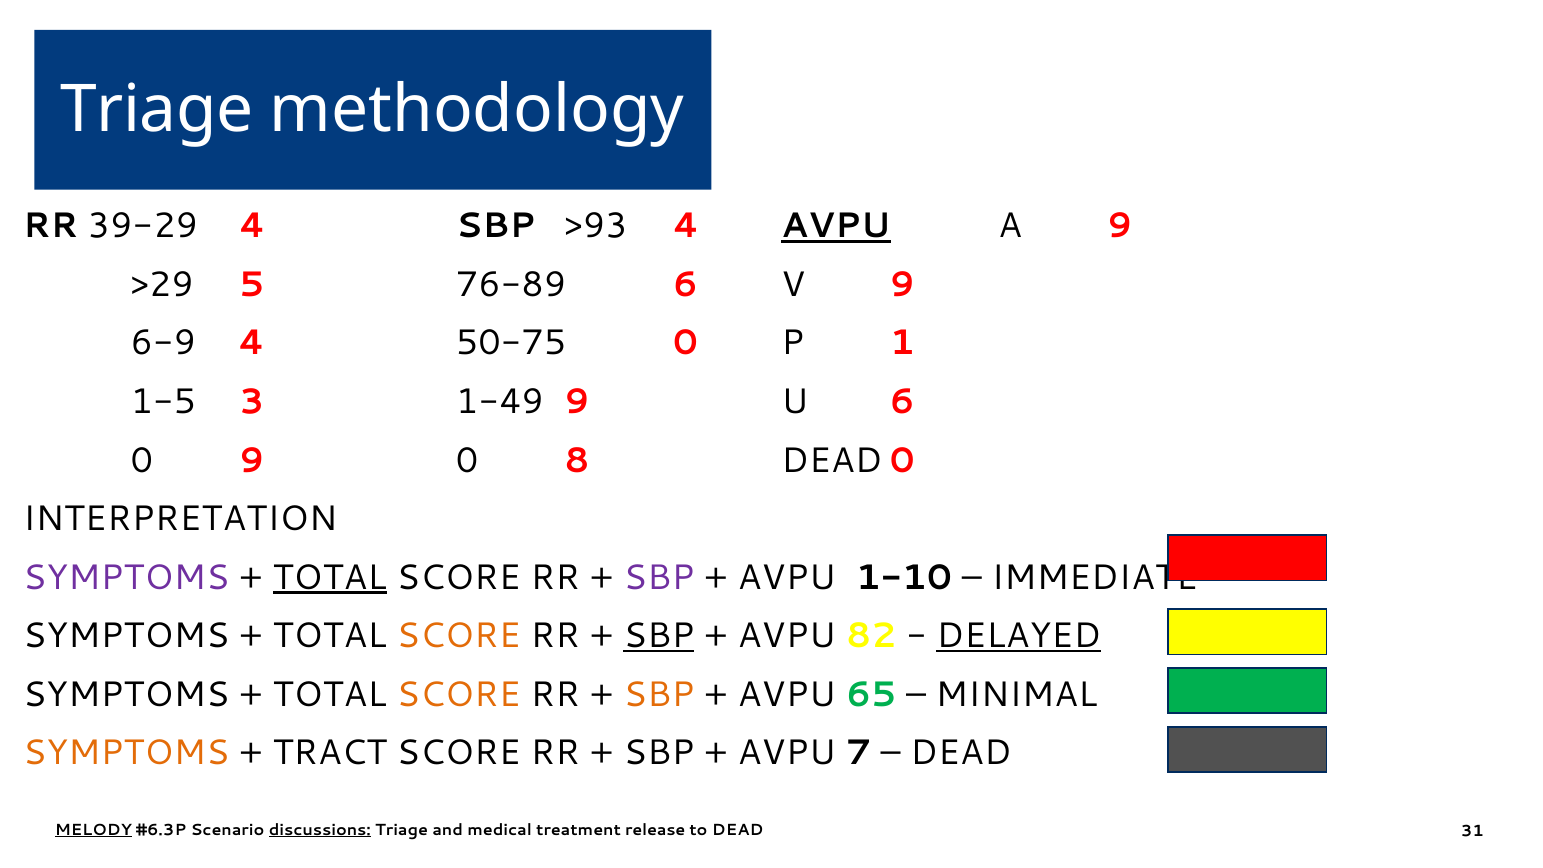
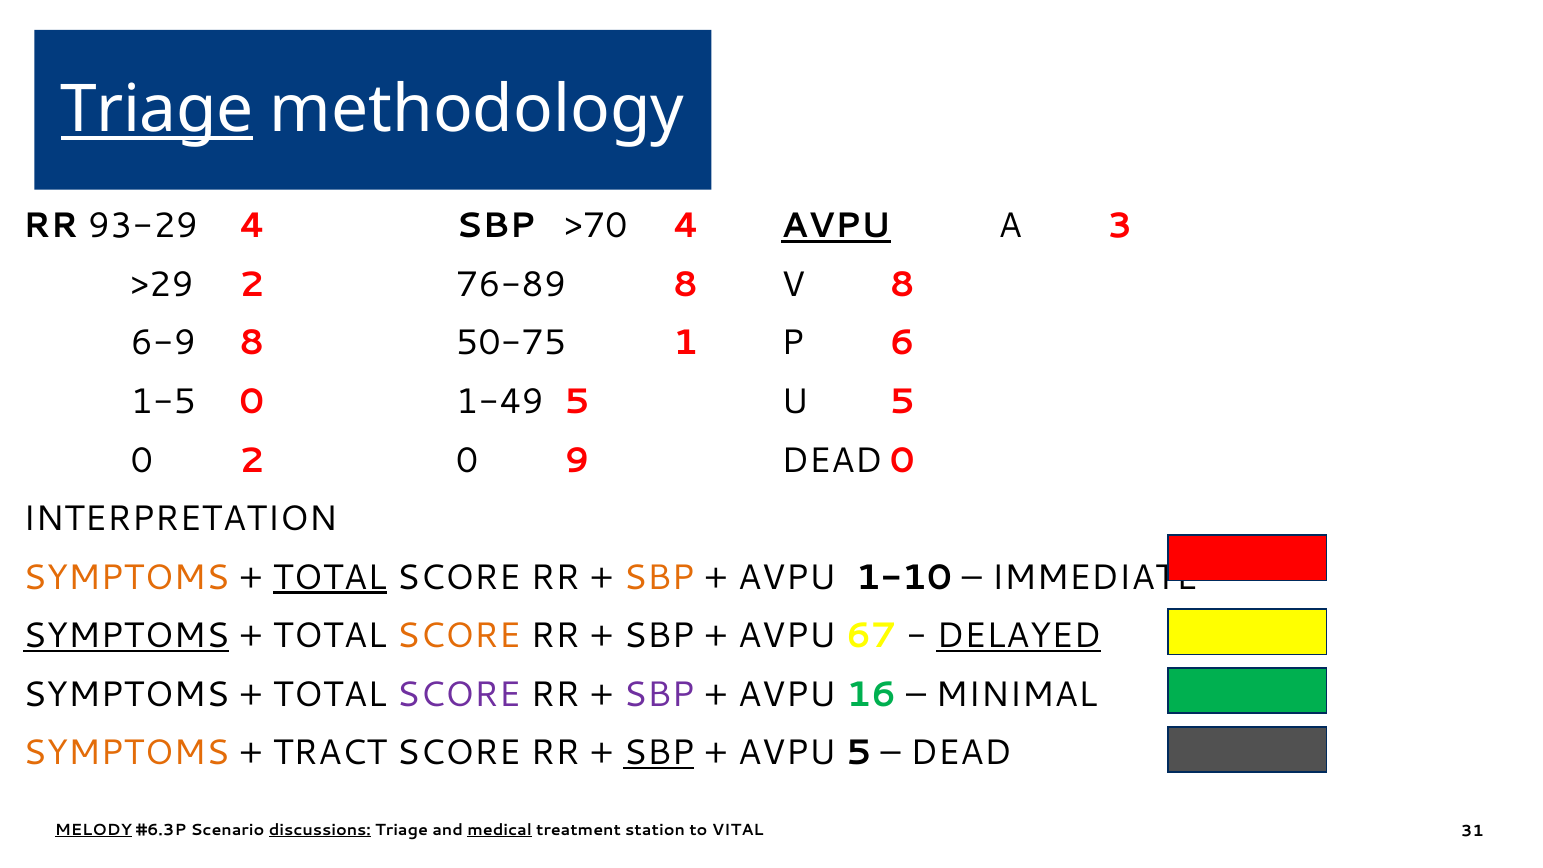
Triage at (157, 109) underline: none -> present
39-29: 39-29 -> 93-29
>93: >93 -> >70
A 9: 9 -> 3
>29 5: 5 -> 2
76-89 6: 6 -> 8
V 9: 9 -> 8
6-9 4: 4 -> 8
50-75 0: 0 -> 1
1: 1 -> 6
1-5 3: 3 -> 0
1-49 9: 9 -> 5
U 6: 6 -> 5
0 9: 9 -> 2
8: 8 -> 9
SYMPTOMS at (126, 577) colour: purple -> orange
SBP at (659, 577) colour: purple -> orange
SYMPTOMS at (126, 636) underline: none -> present
SBP at (659, 636) underline: present -> none
82: 82 -> 67
SCORE at (459, 694) colour: orange -> purple
SBP at (659, 694) colour: orange -> purple
65: 65 -> 16
SBP at (659, 753) underline: none -> present
AVPU 7: 7 -> 5
medical underline: none -> present
release: release -> station
to DEAD: DEAD -> VITAL
